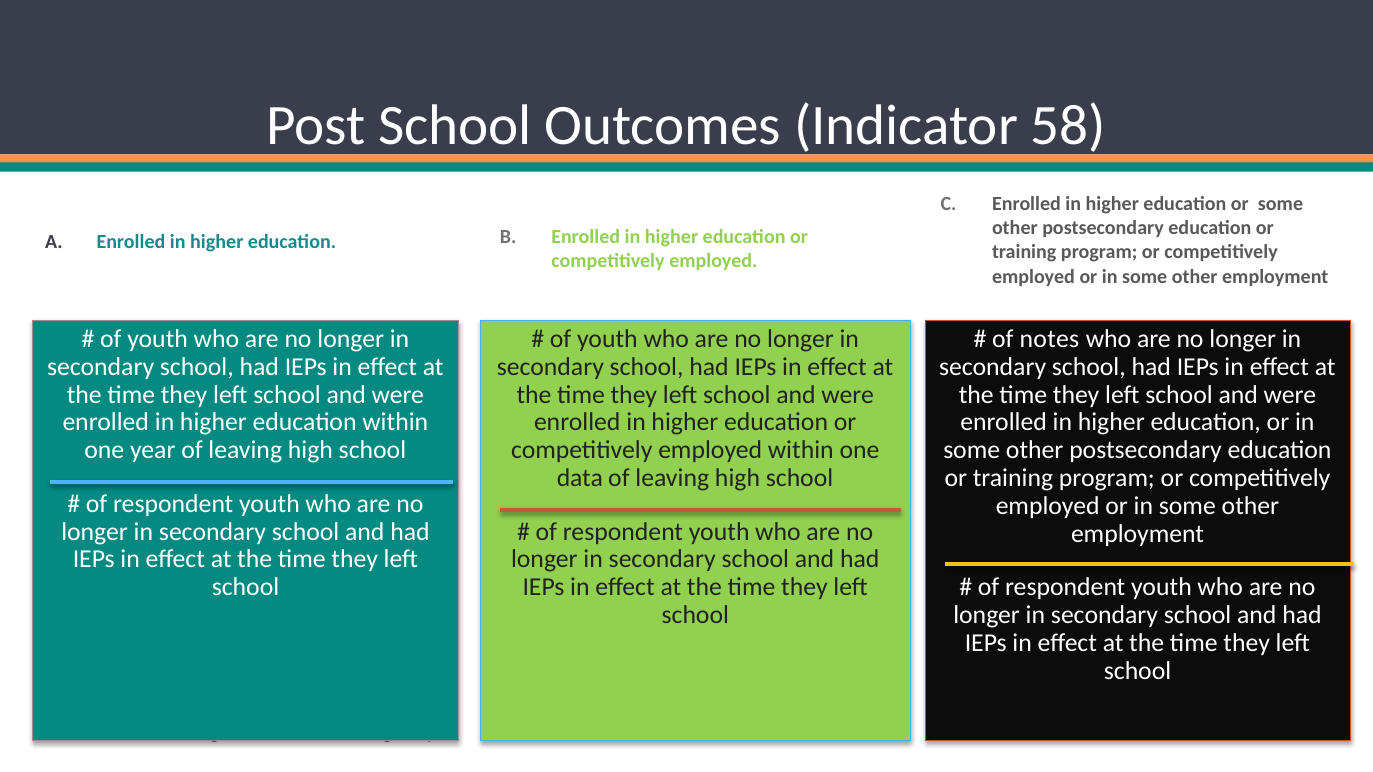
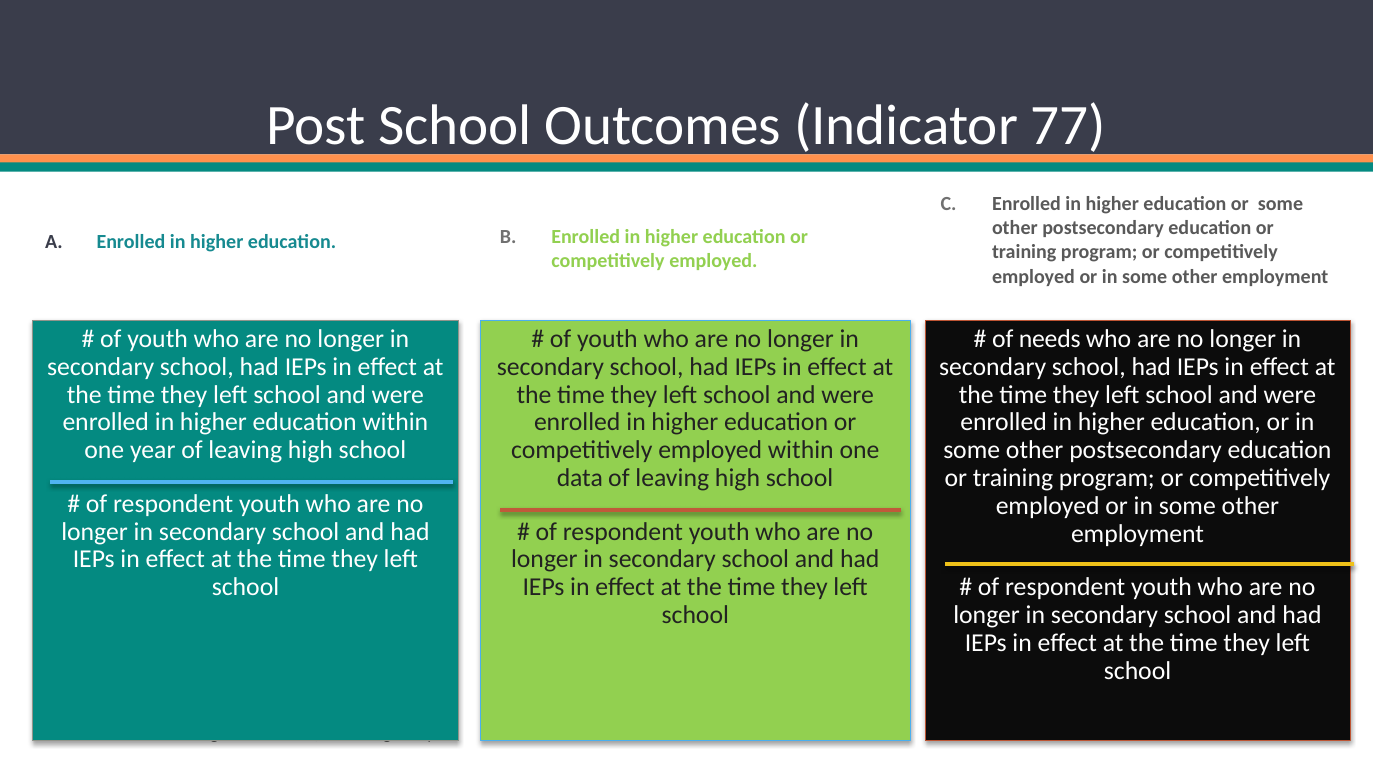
58: 58 -> 77
notes: notes -> needs
